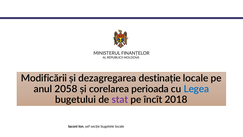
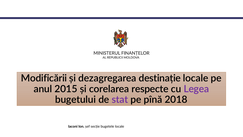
2058: 2058 -> 2015
perioada: perioada -> respecte
Legea colour: blue -> purple
încît: încît -> pînă
